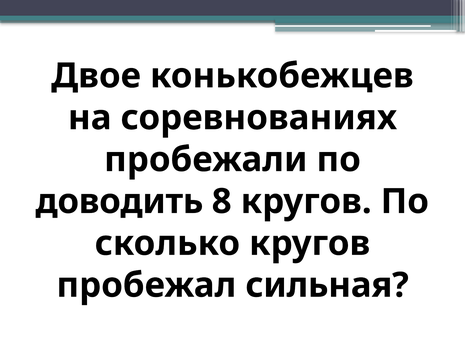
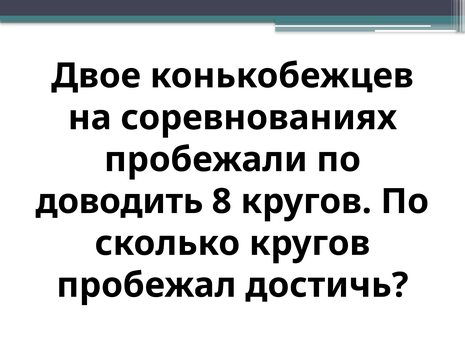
сильная: сильная -> достичь
